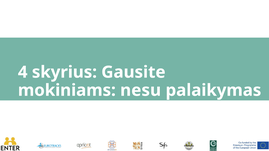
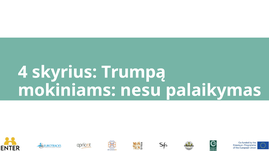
Gausite: Gausite -> Trumpą
